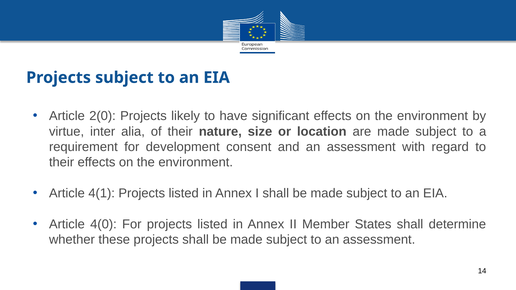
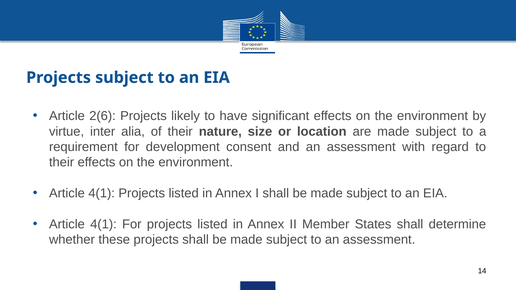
2(0: 2(0 -> 2(6
4(0 at (103, 224): 4(0 -> 4(1
